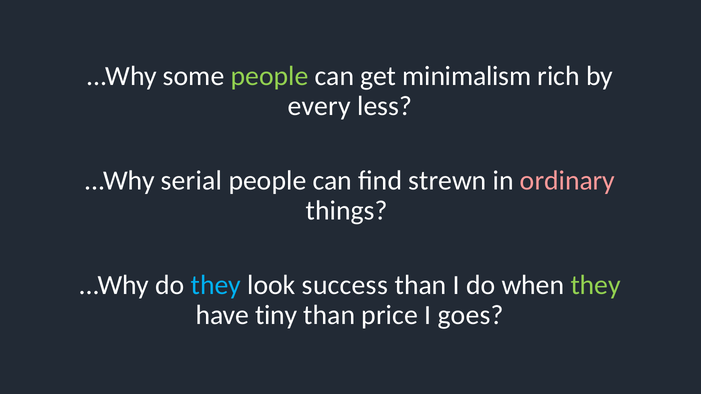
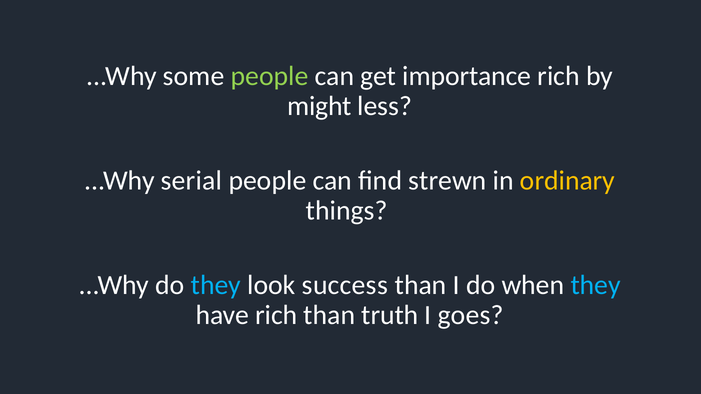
minimalism: minimalism -> importance
every: every -> might
ordinary colour: pink -> yellow
they at (596, 285) colour: light green -> light blue
have tiny: tiny -> rich
price: price -> truth
